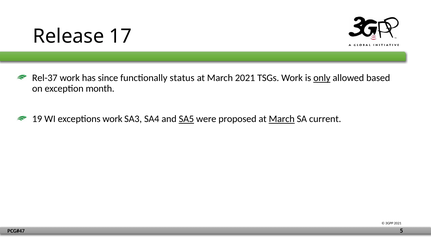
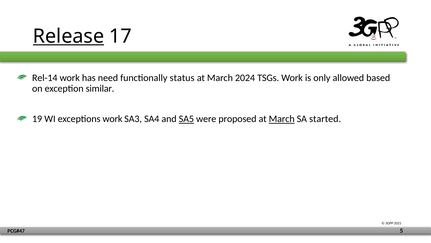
Release underline: none -> present
Rel-37: Rel-37 -> Rel-14
since: since -> need
March 2021: 2021 -> 2024
only underline: present -> none
month: month -> similar
current: current -> started
